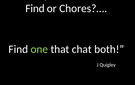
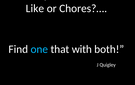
Find at (35, 8): Find -> Like
one colour: light green -> light blue
chat: chat -> with
